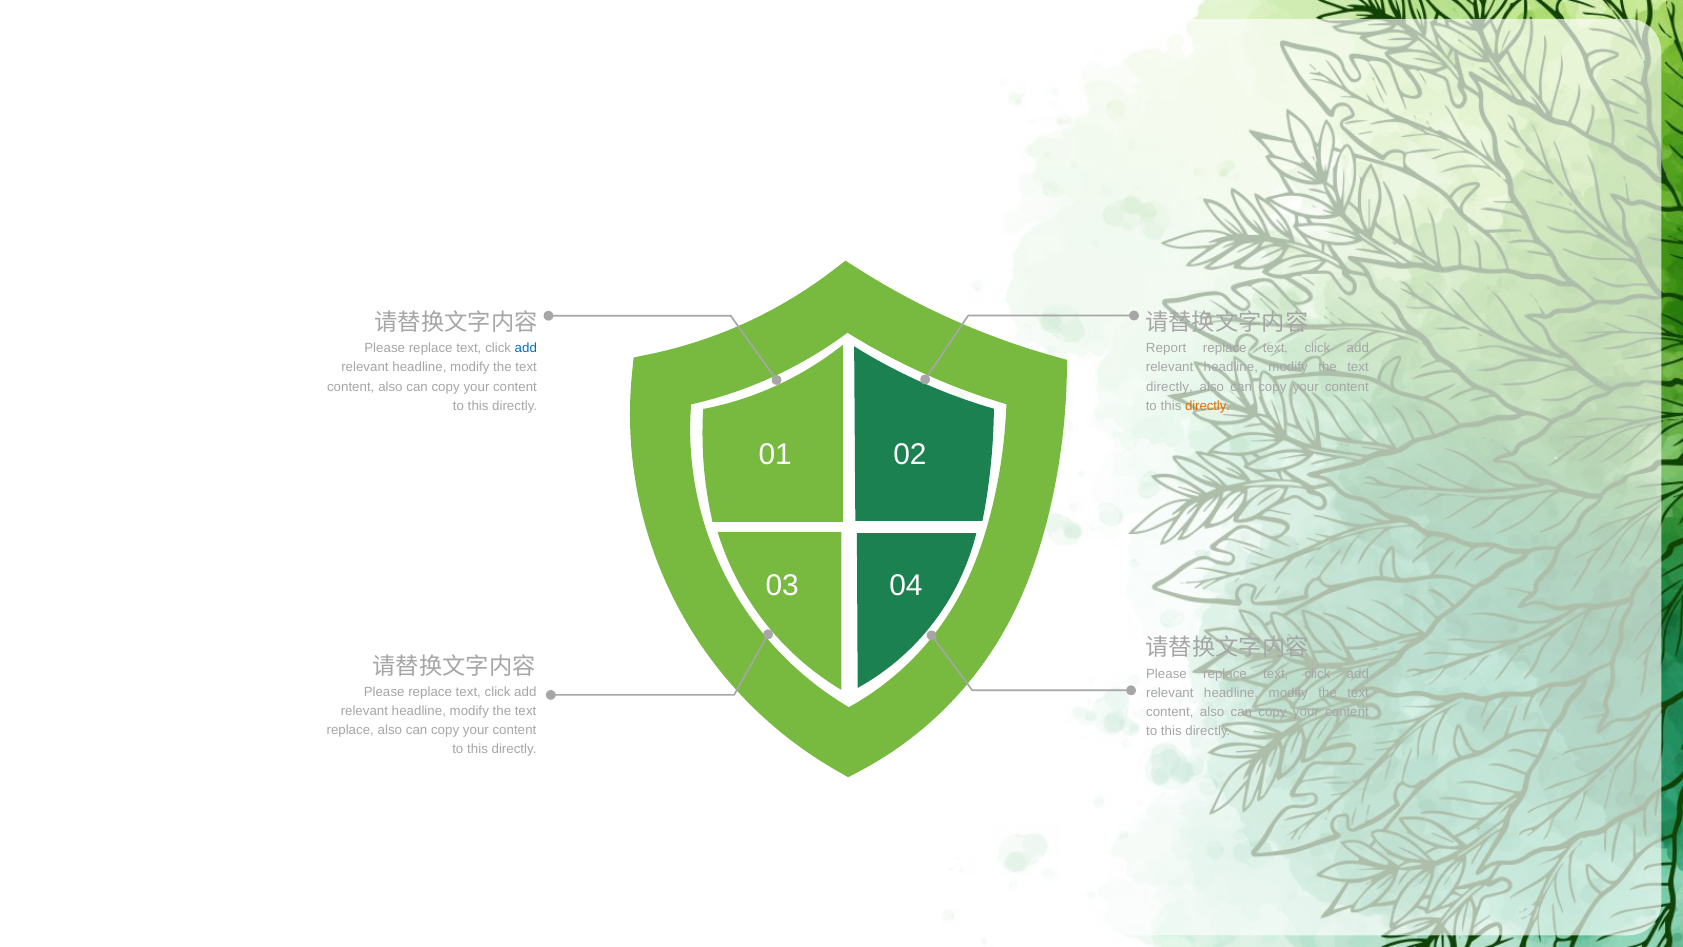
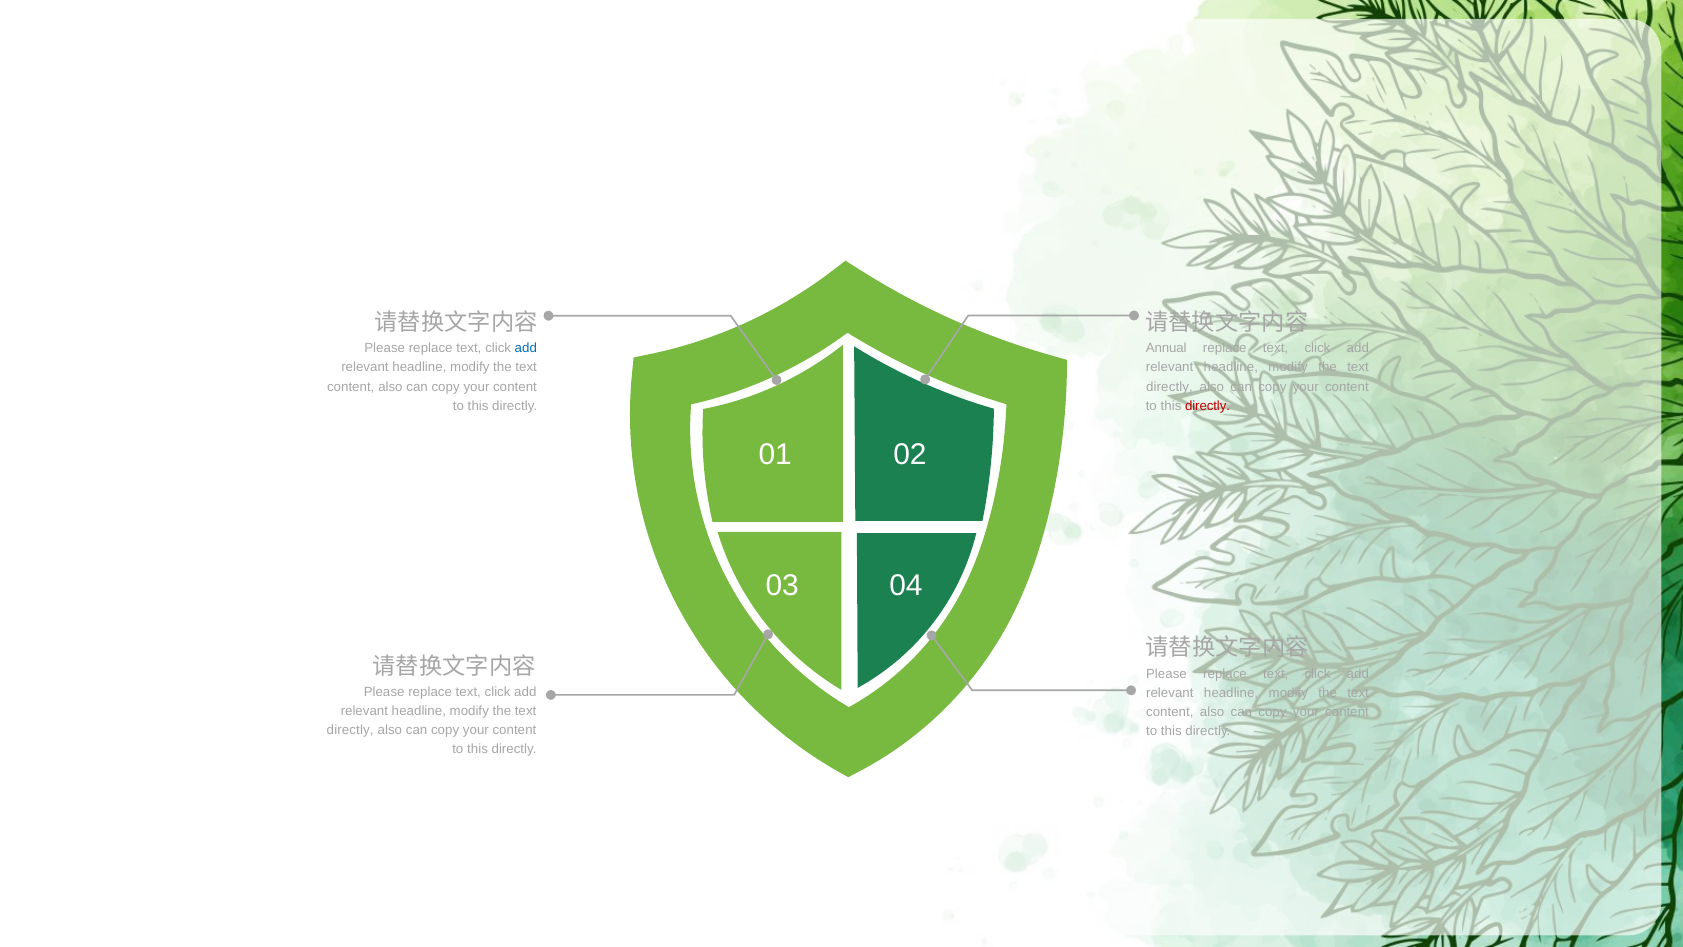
Report: Report -> Annual
directly at (1208, 406) colour: orange -> red
replace at (350, 730): replace -> directly
